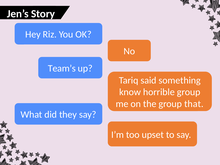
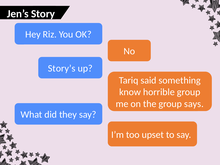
Team’s: Team’s -> Story’s
that: that -> says
